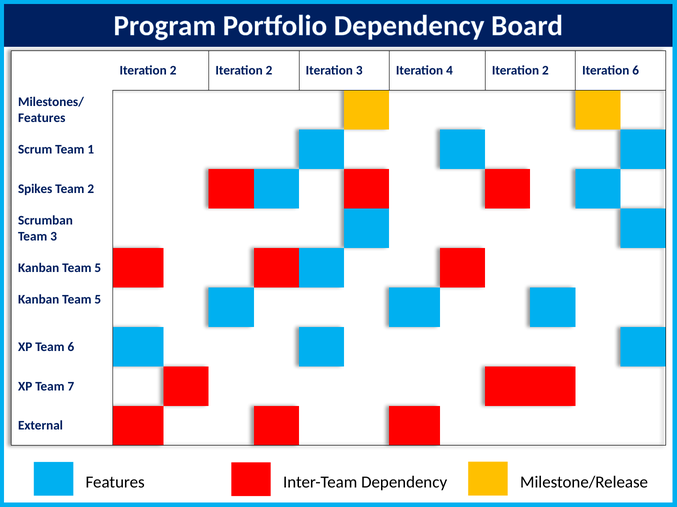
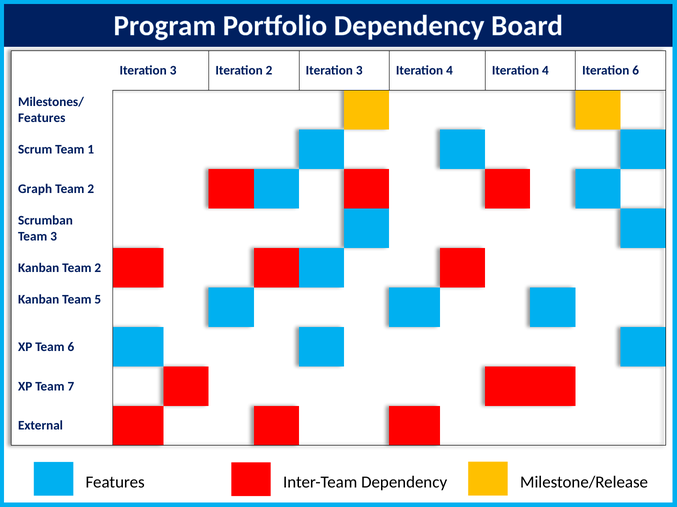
2 at (173, 71): 2 -> 3
4 Iteration 2: 2 -> 4
Spikes: Spikes -> Graph
5 at (98, 268): 5 -> 2
